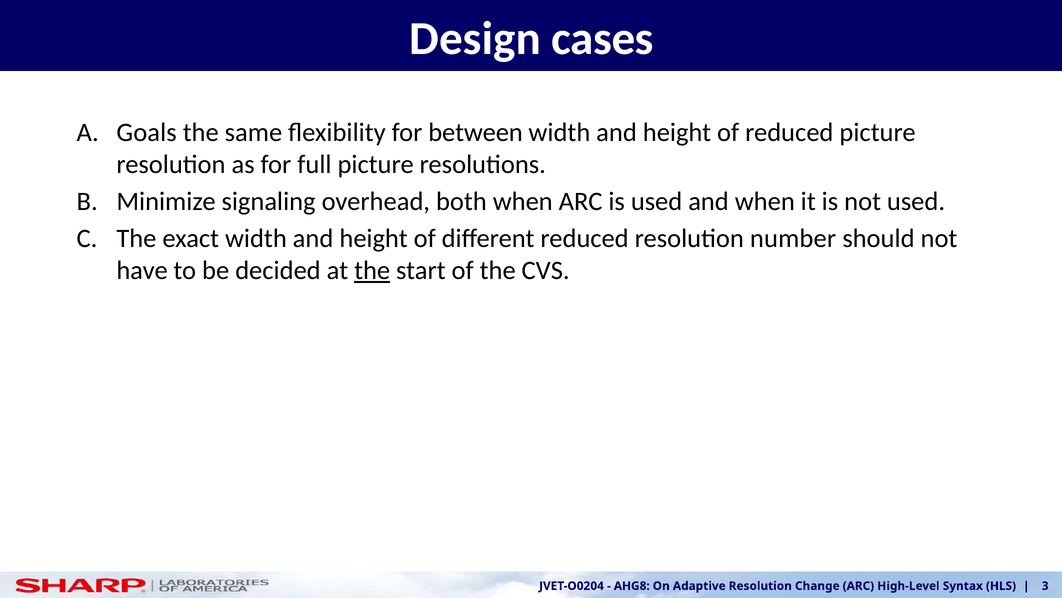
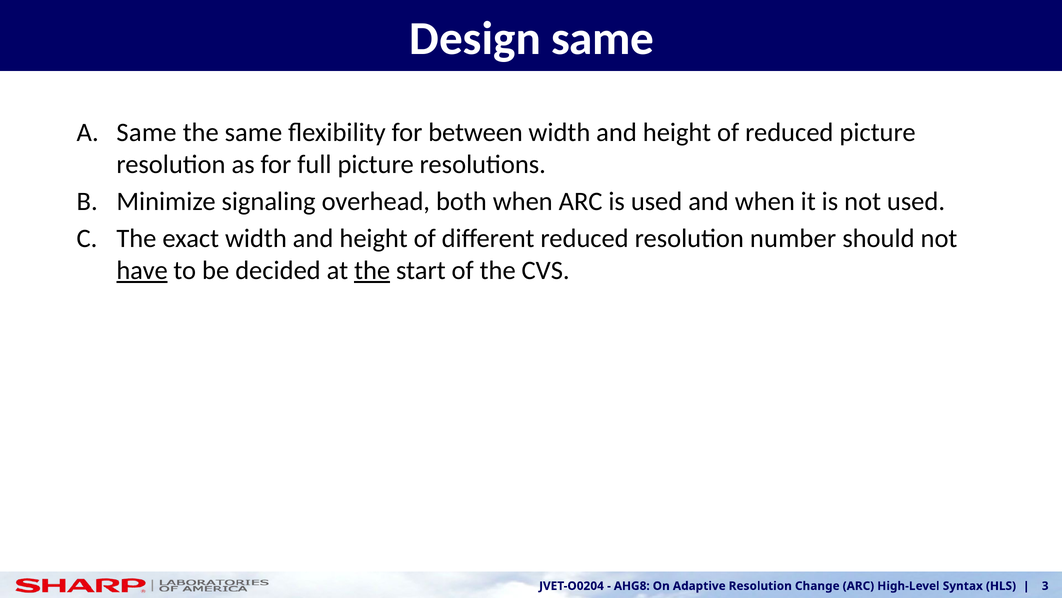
Design cases: cases -> same
Goals at (147, 132): Goals -> Same
have underline: none -> present
